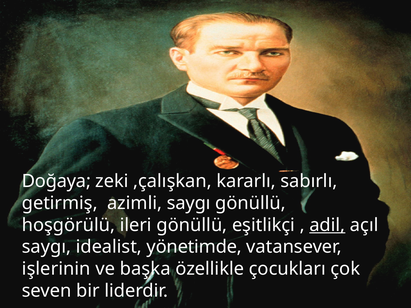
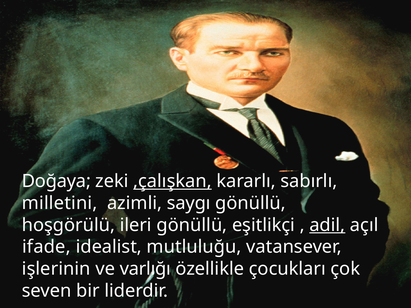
,çalışkan underline: none -> present
getirmiş: getirmiş -> milletini
saygı at (46, 247): saygı -> ifade
yönetimde: yönetimde -> mutluluğu
başka: başka -> varlığı
